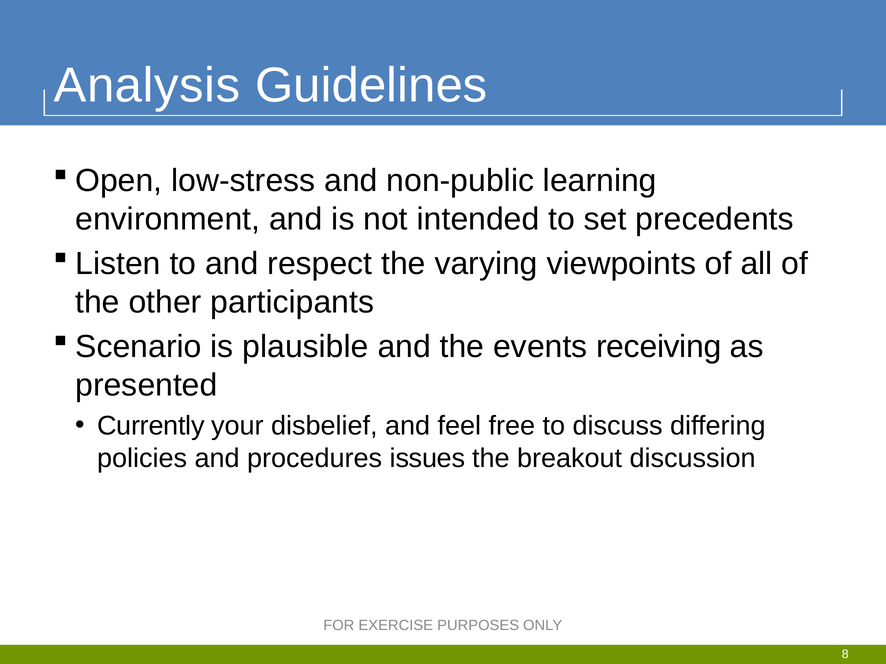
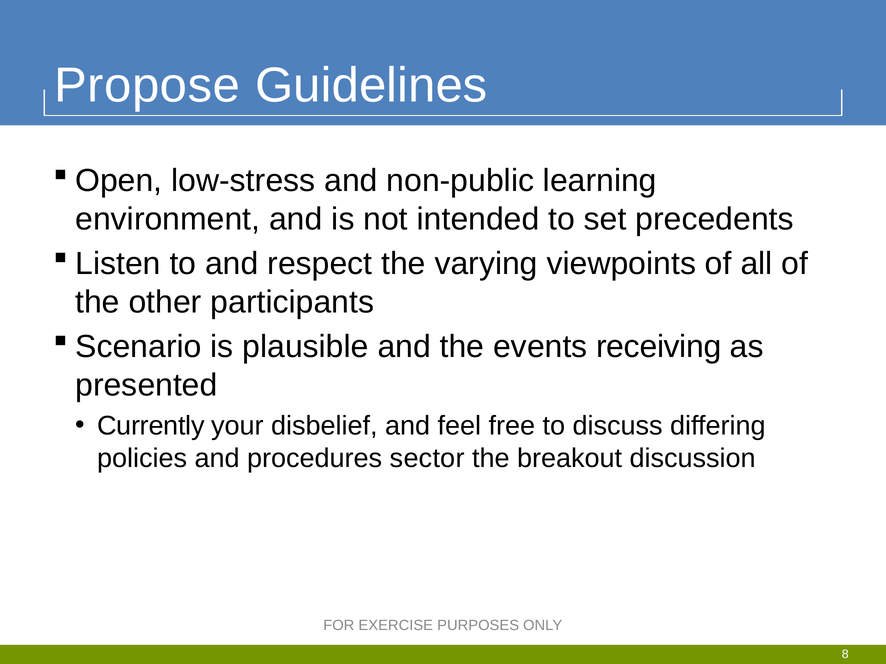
Analysis: Analysis -> Propose
issues: issues -> sector
